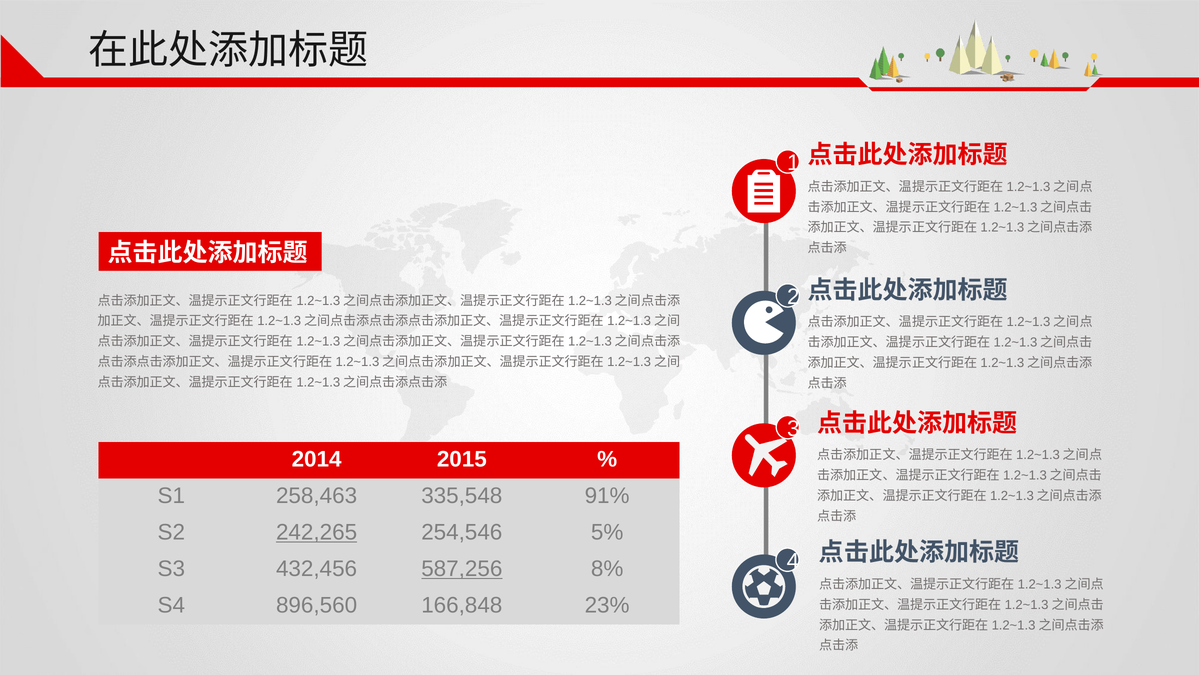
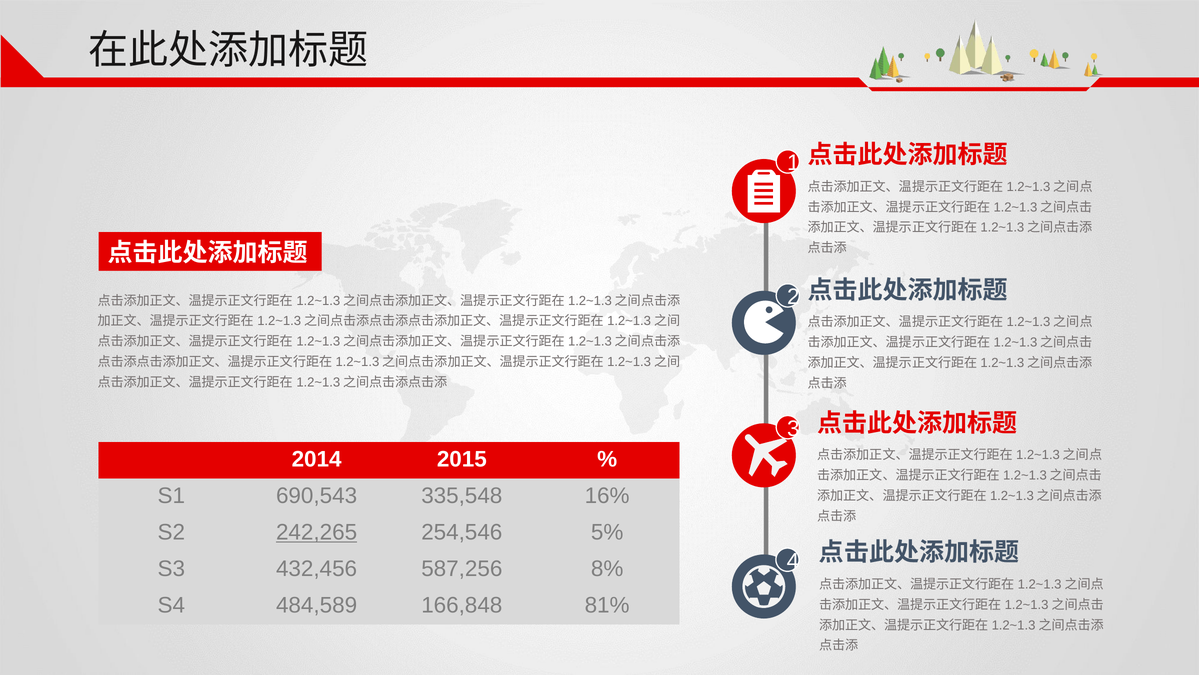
258,463: 258,463 -> 690,543
91%: 91% -> 16%
587,256 underline: present -> none
896,560: 896,560 -> 484,589
23%: 23% -> 81%
